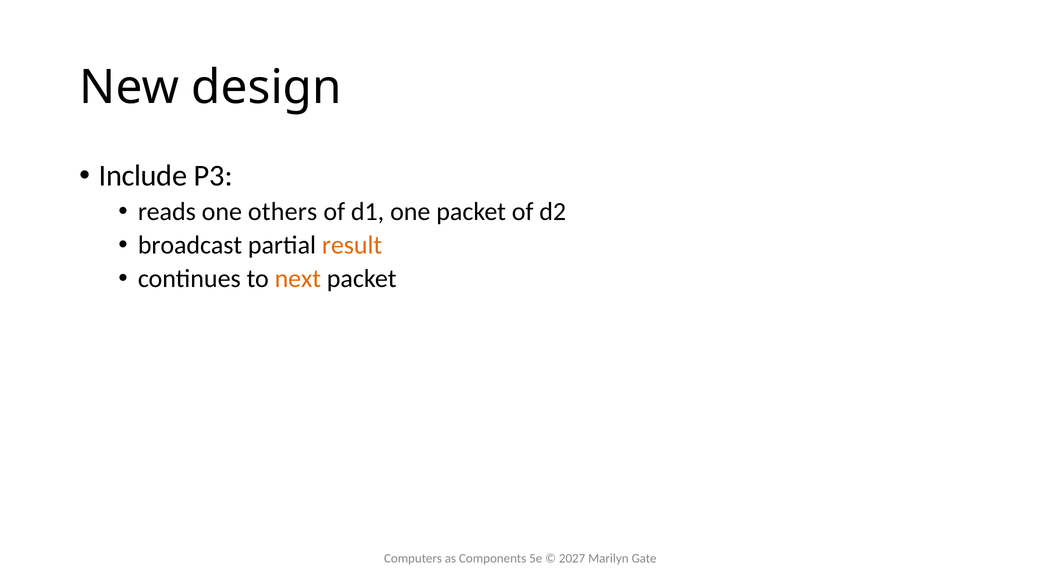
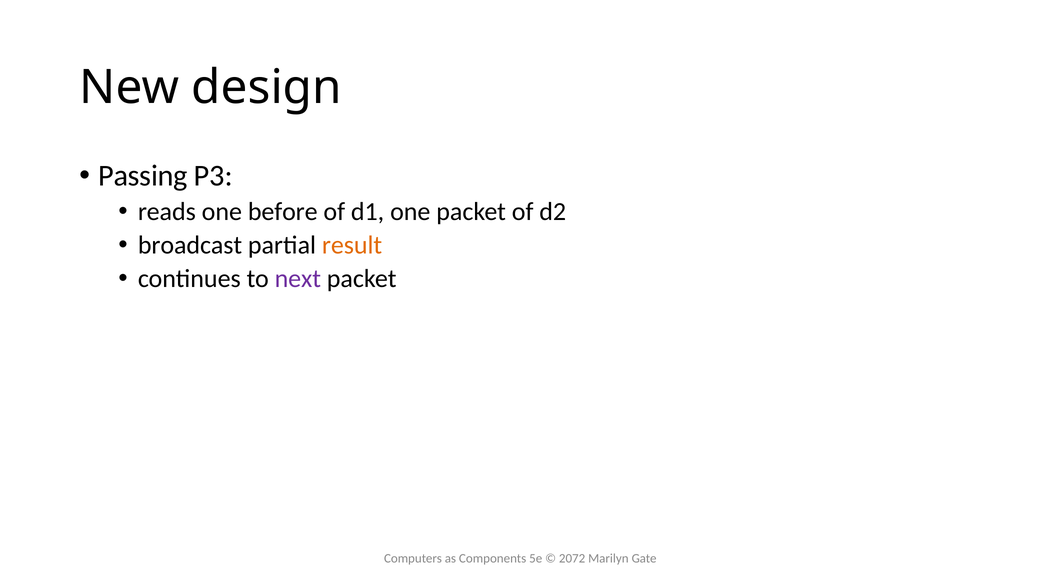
Include: Include -> Passing
others: others -> before
next colour: orange -> purple
2027: 2027 -> 2072
